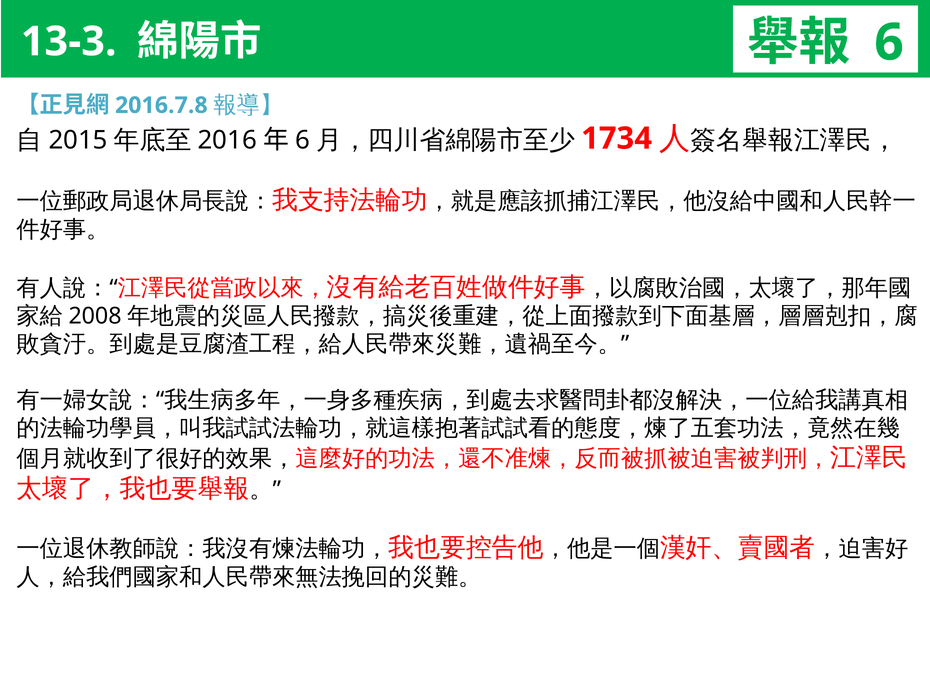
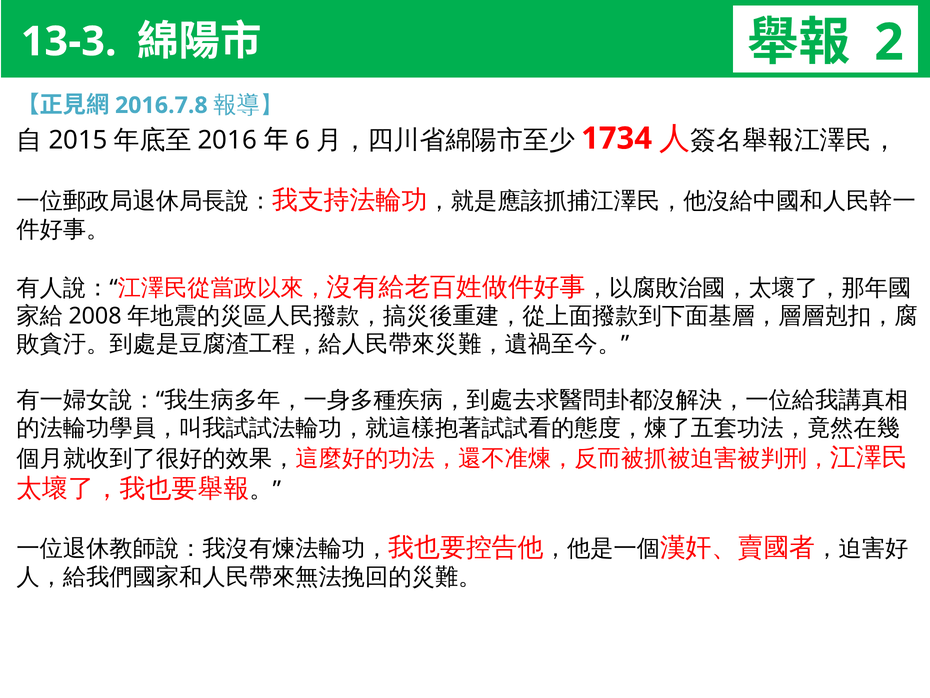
6: 6 -> 2
